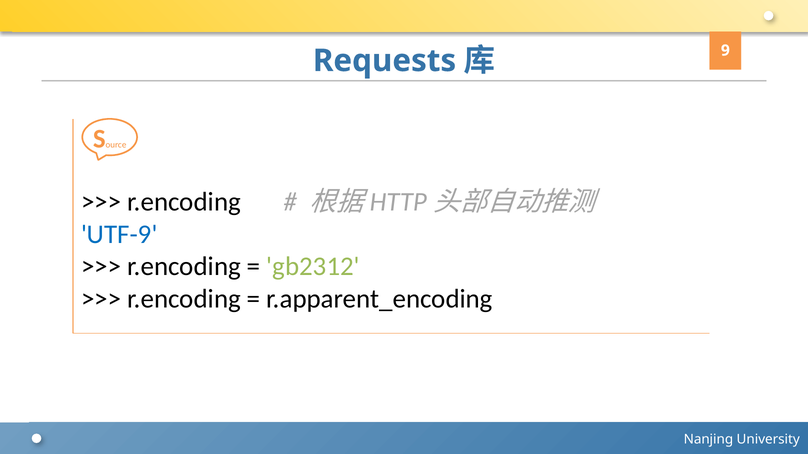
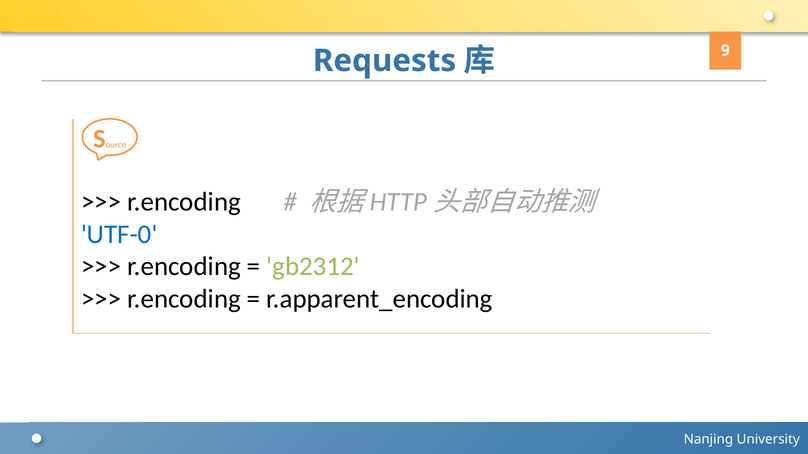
UTF-9: UTF-9 -> UTF-0
